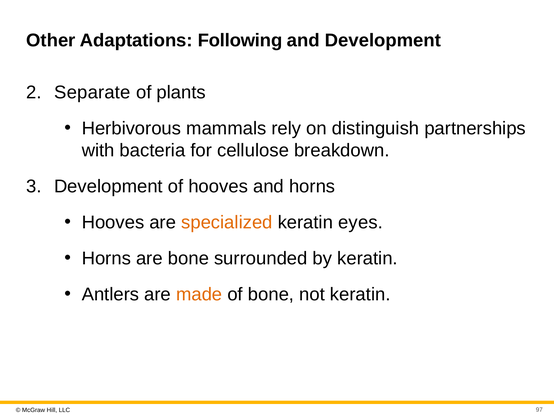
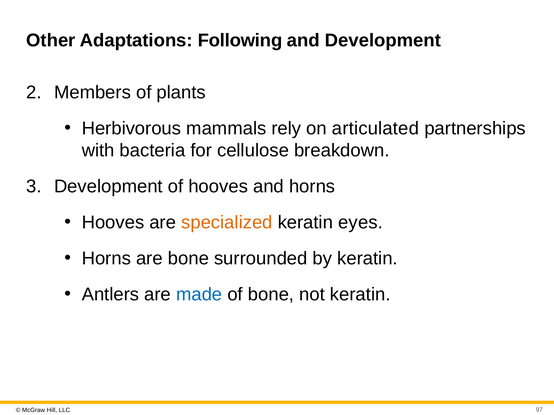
Separate: Separate -> Members
distinguish: distinguish -> articulated
made colour: orange -> blue
